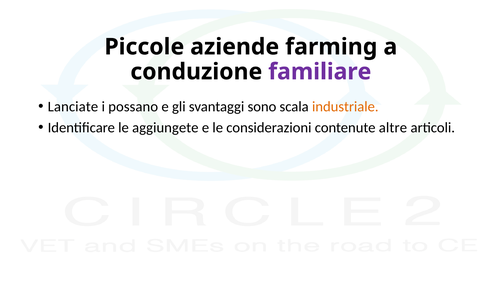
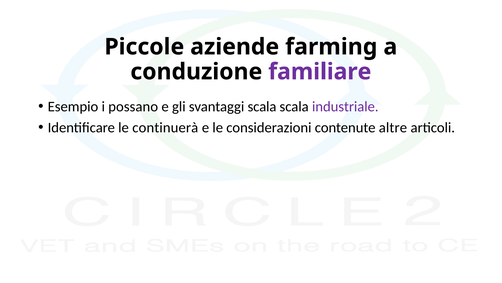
Lanciate: Lanciate -> Esempio
svantaggi sono: sono -> scala
industriale colour: orange -> purple
aggiungete: aggiungete -> continuerà
